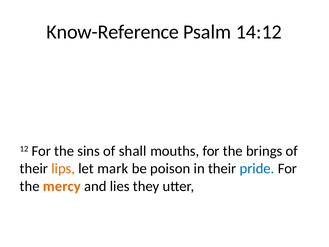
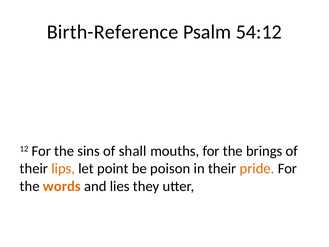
Know-Reference: Know-Reference -> Birth-Reference
14:12: 14:12 -> 54:12
mark: mark -> point
pride colour: blue -> orange
mercy: mercy -> words
